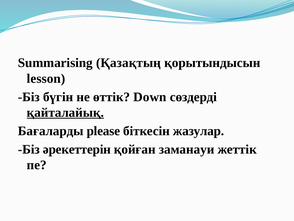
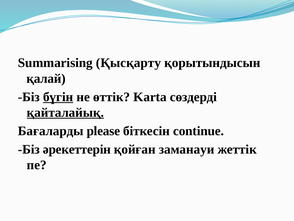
Қазақтың: Қазақтың -> Қысқарту
lesson: lesson -> қалай
бүгін underline: none -> present
Down: Down -> Karta
жазулар: жазулар -> continue
